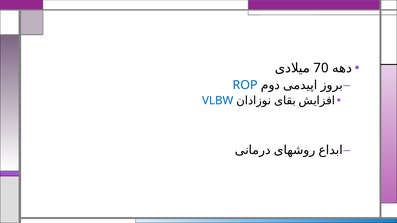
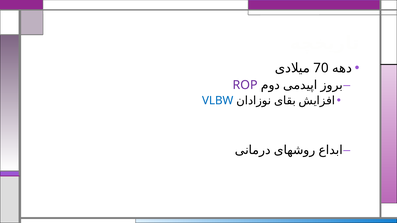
ROP colour: blue -> purple
